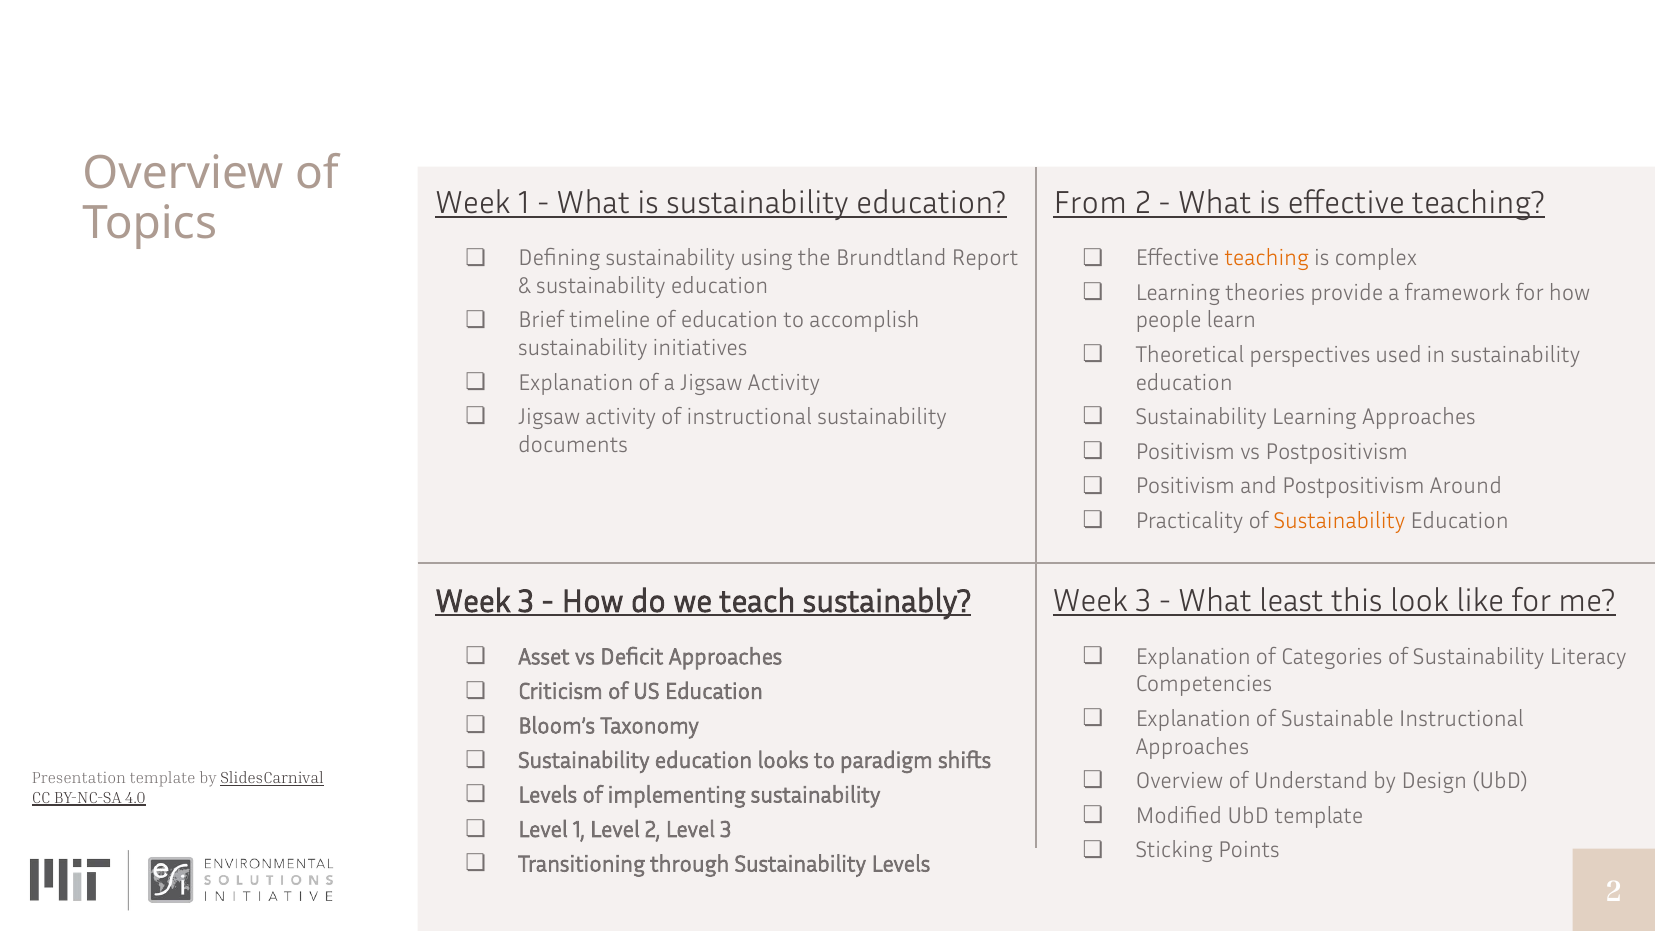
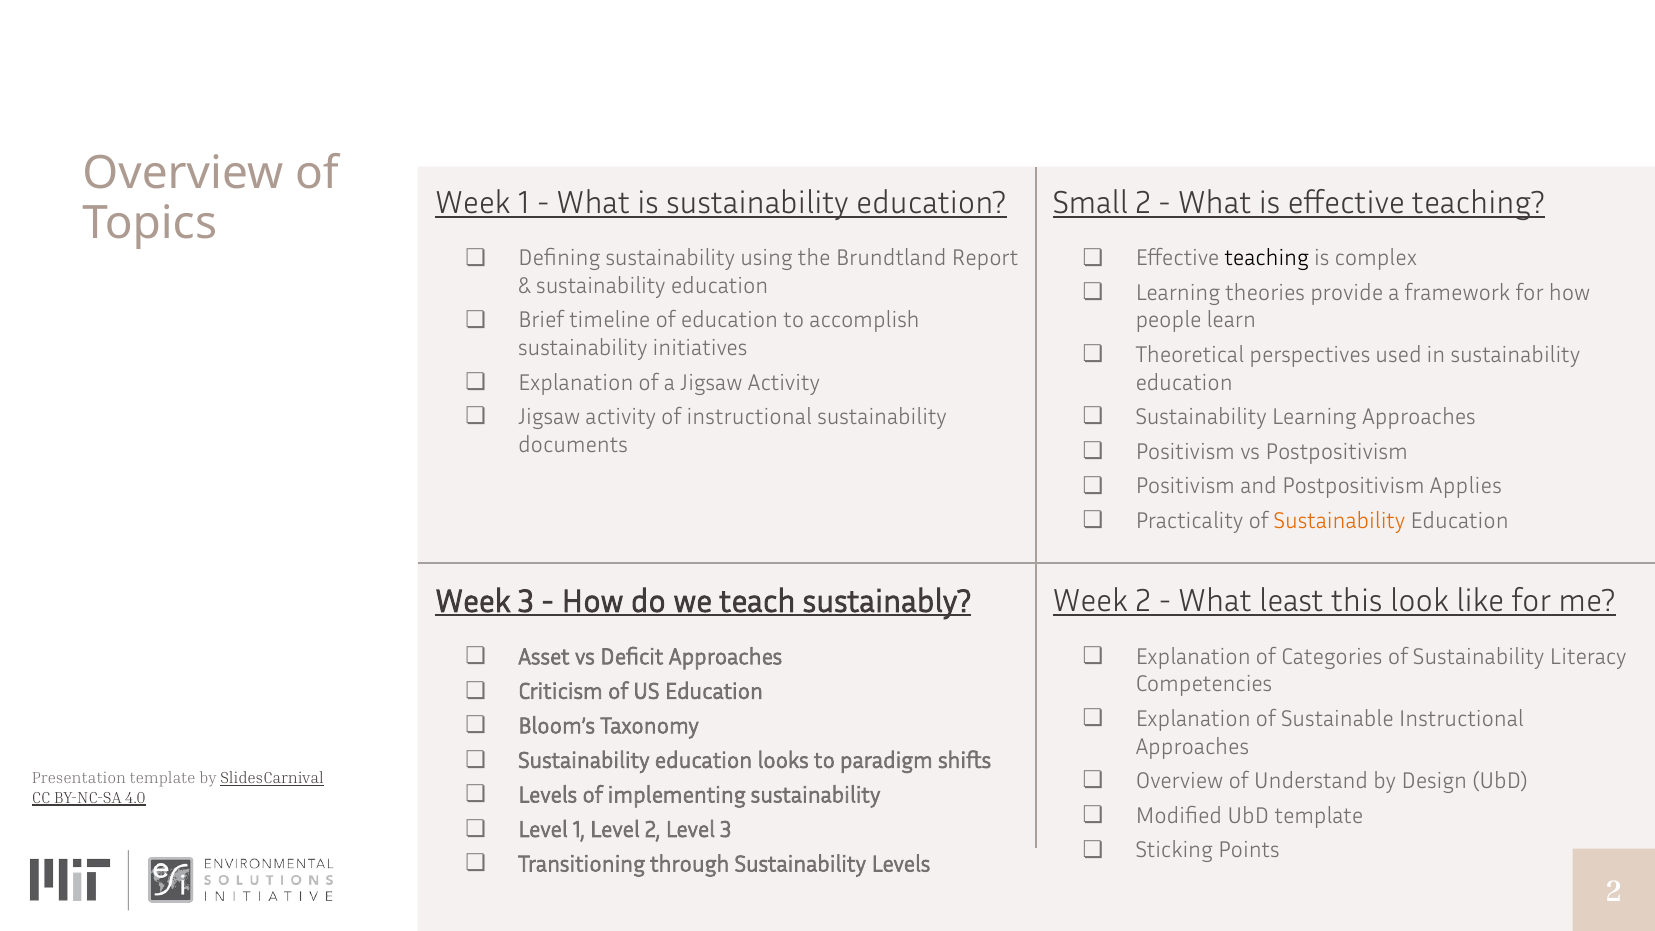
From: From -> Small
teaching at (1267, 258) colour: orange -> black
Around: Around -> Applies
3 at (1143, 601): 3 -> 2
